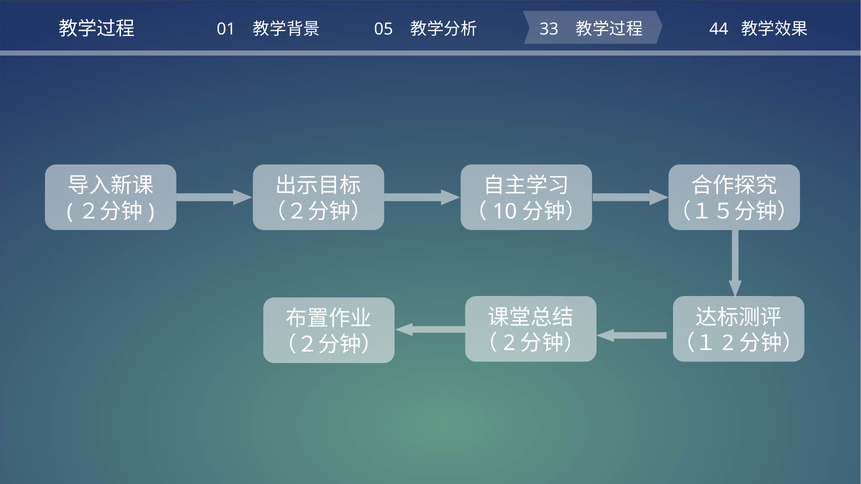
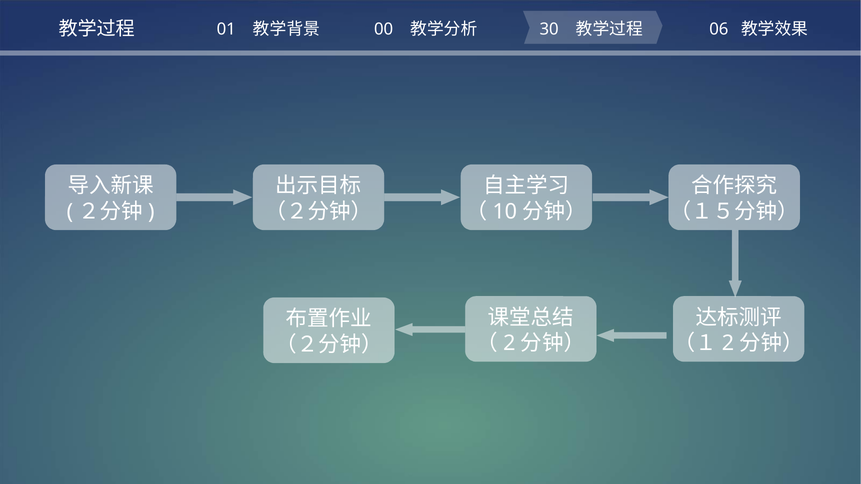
05: 05 -> 00
33: 33 -> 30
44: 44 -> 06
